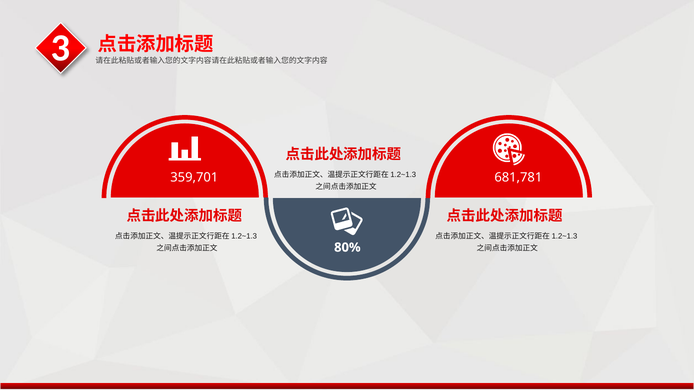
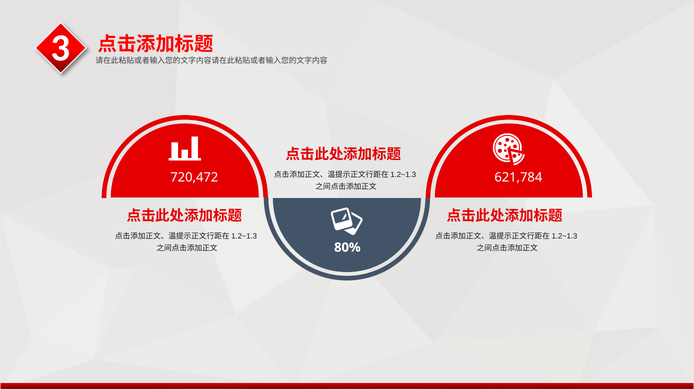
359,701: 359,701 -> 720,472
681,781: 681,781 -> 621,784
